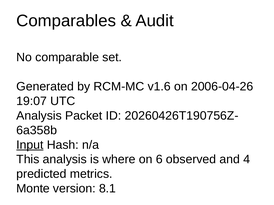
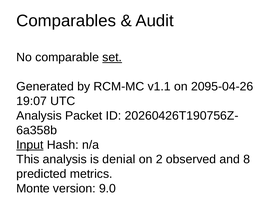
set underline: none -> present
v1.6: v1.6 -> v1.1
2006-04-26: 2006-04-26 -> 2095-04-26
where: where -> denial
6: 6 -> 2
4: 4 -> 8
8.1: 8.1 -> 9.0
